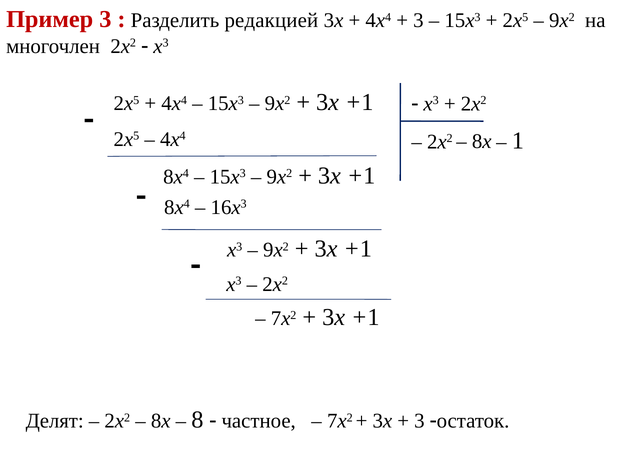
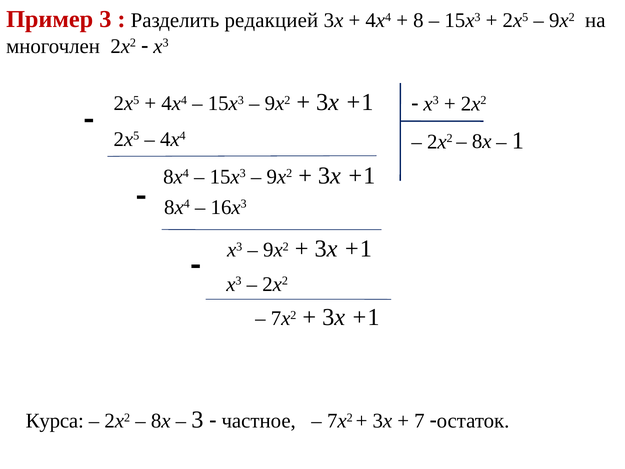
3 at (418, 20): 3 -> 8
Делят: Делят -> Курса
8 at (197, 420): 8 -> 3
3 at (419, 421): 3 -> 7
